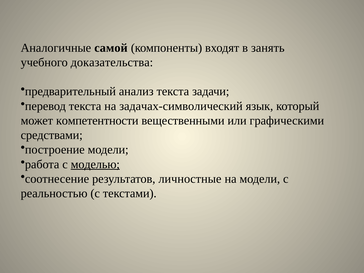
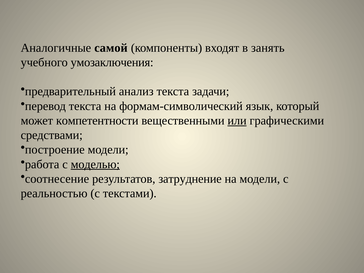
доказательства: доказательства -> умозаключения
задачах-символический: задачах-символический -> формам-символический
или underline: none -> present
личностные: личностные -> затруднение
